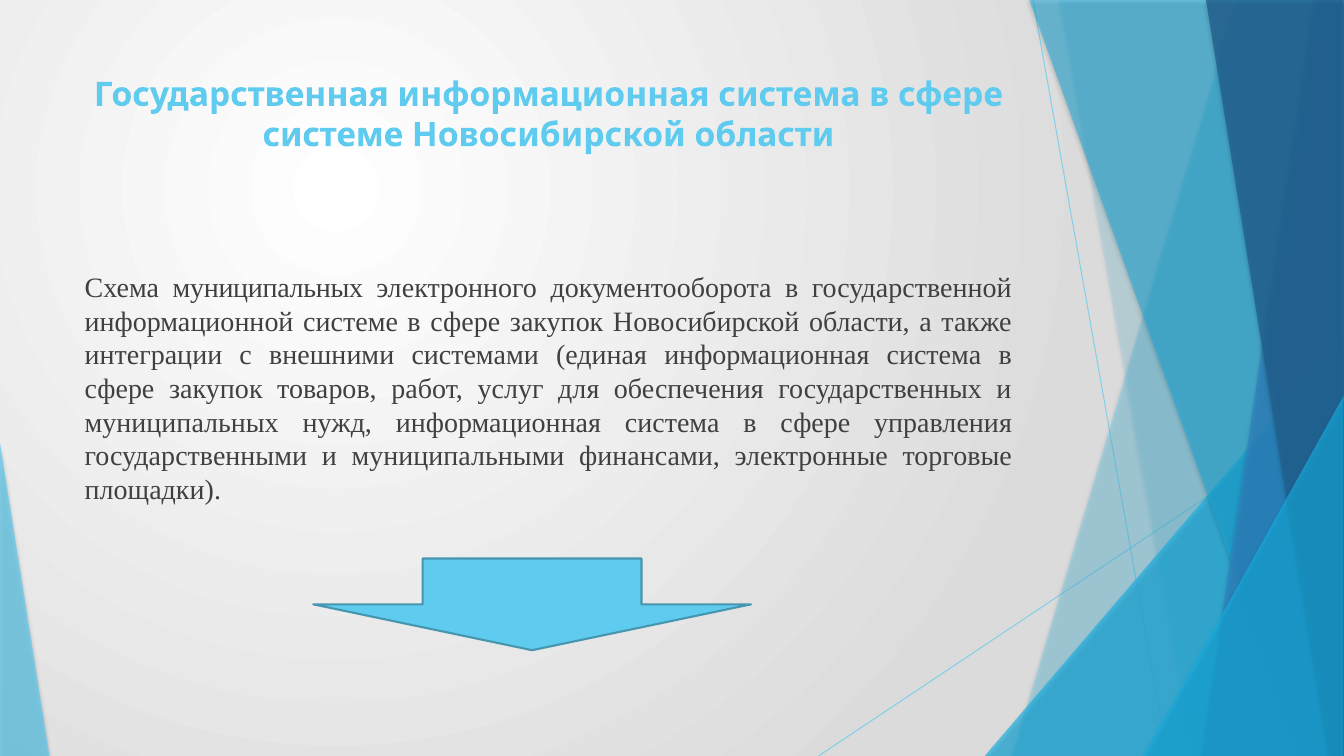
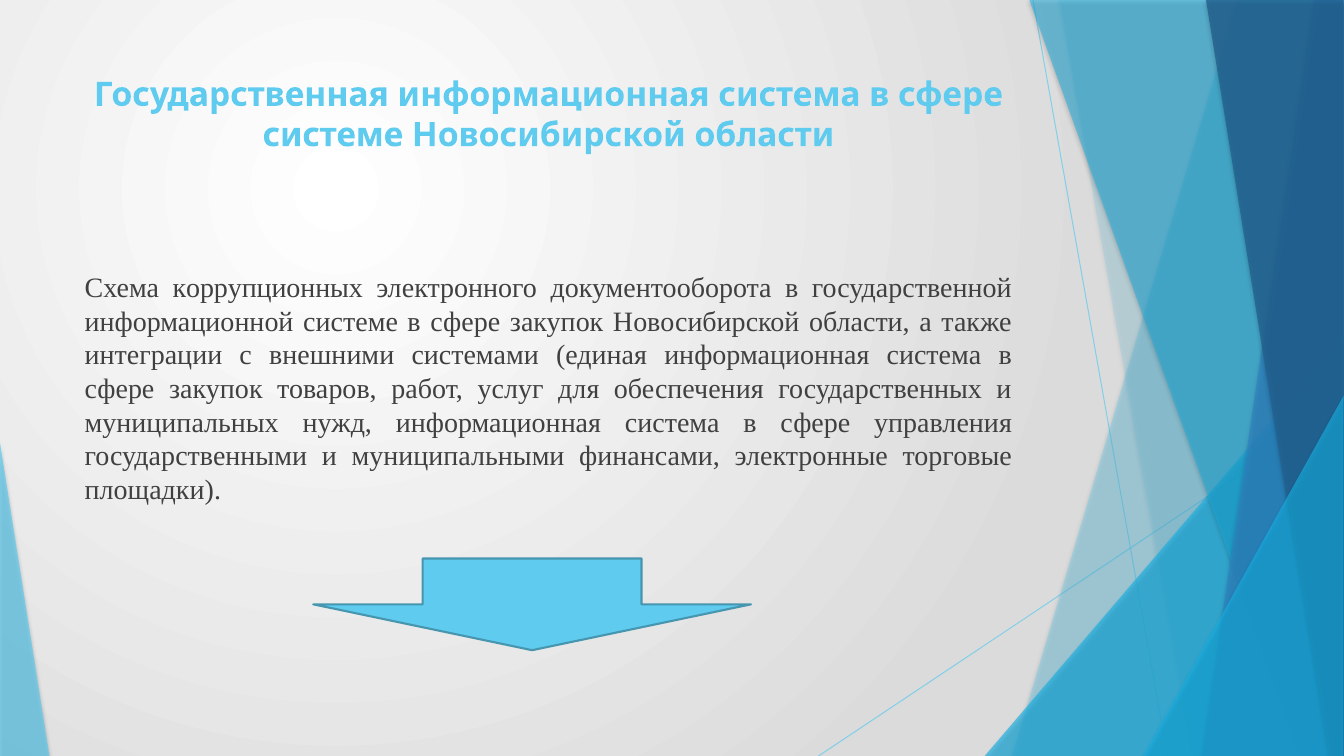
Схема муниципальных: муниципальных -> коррупционных
